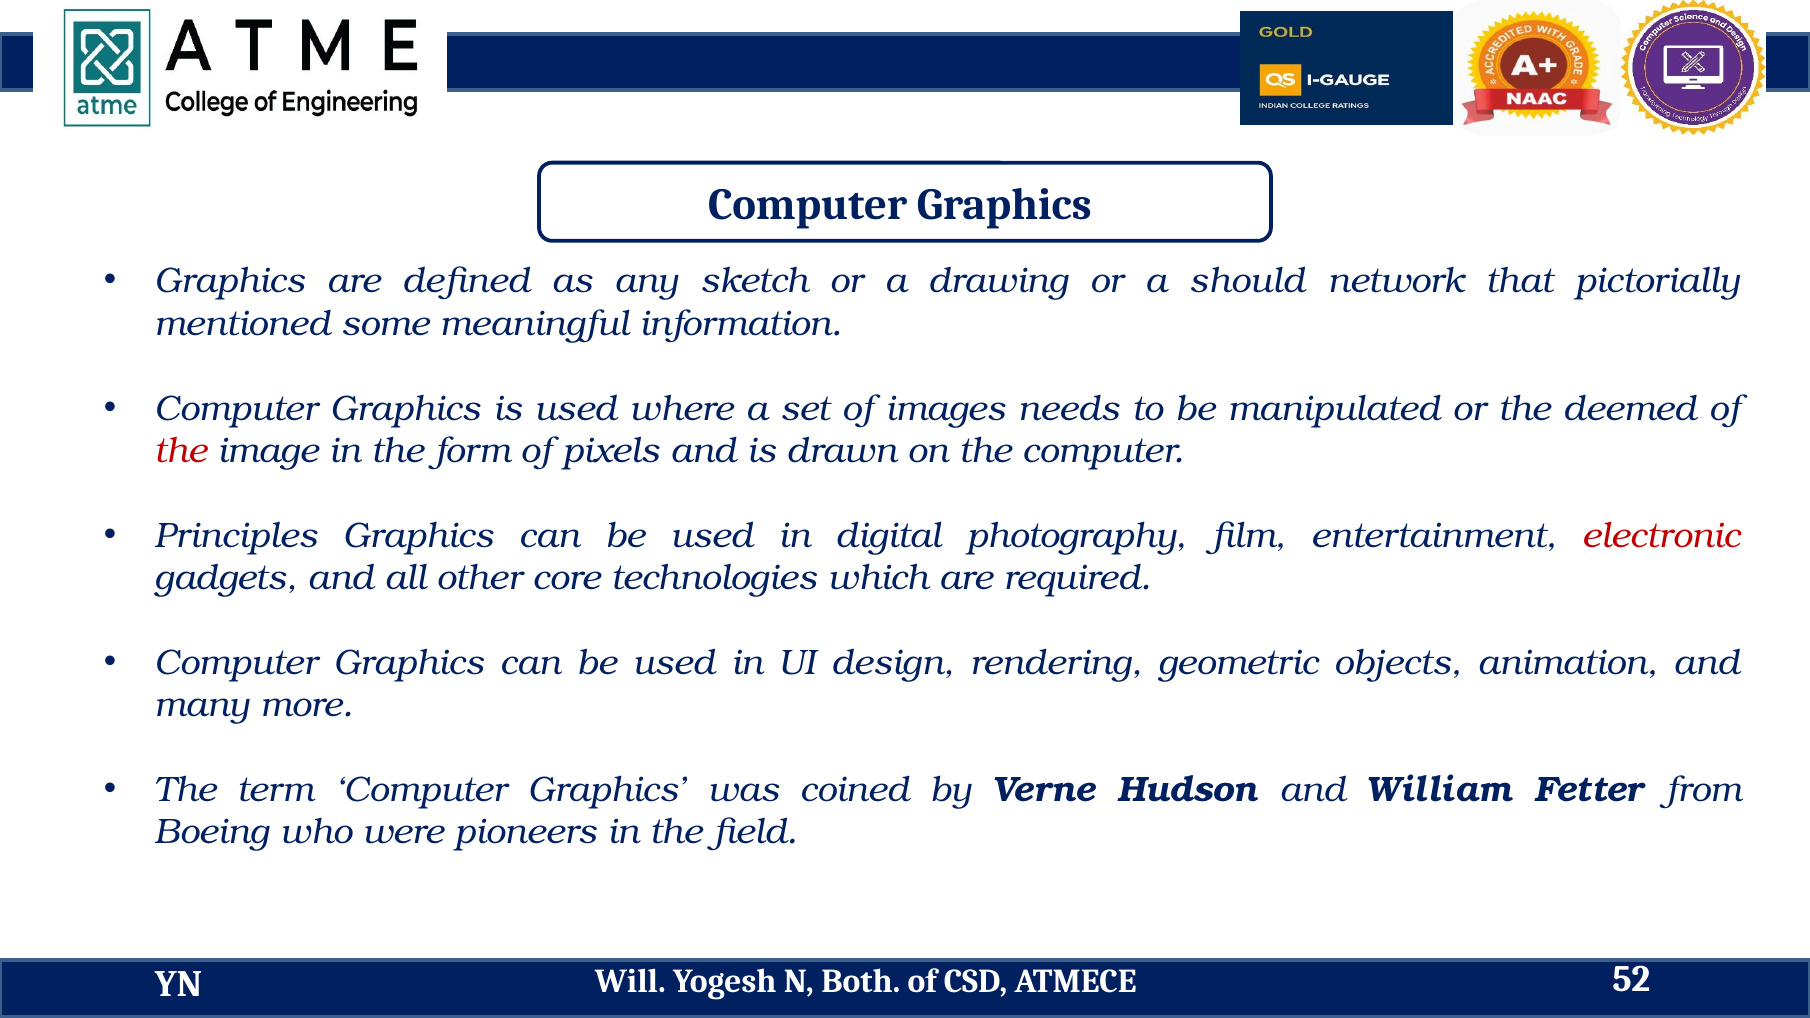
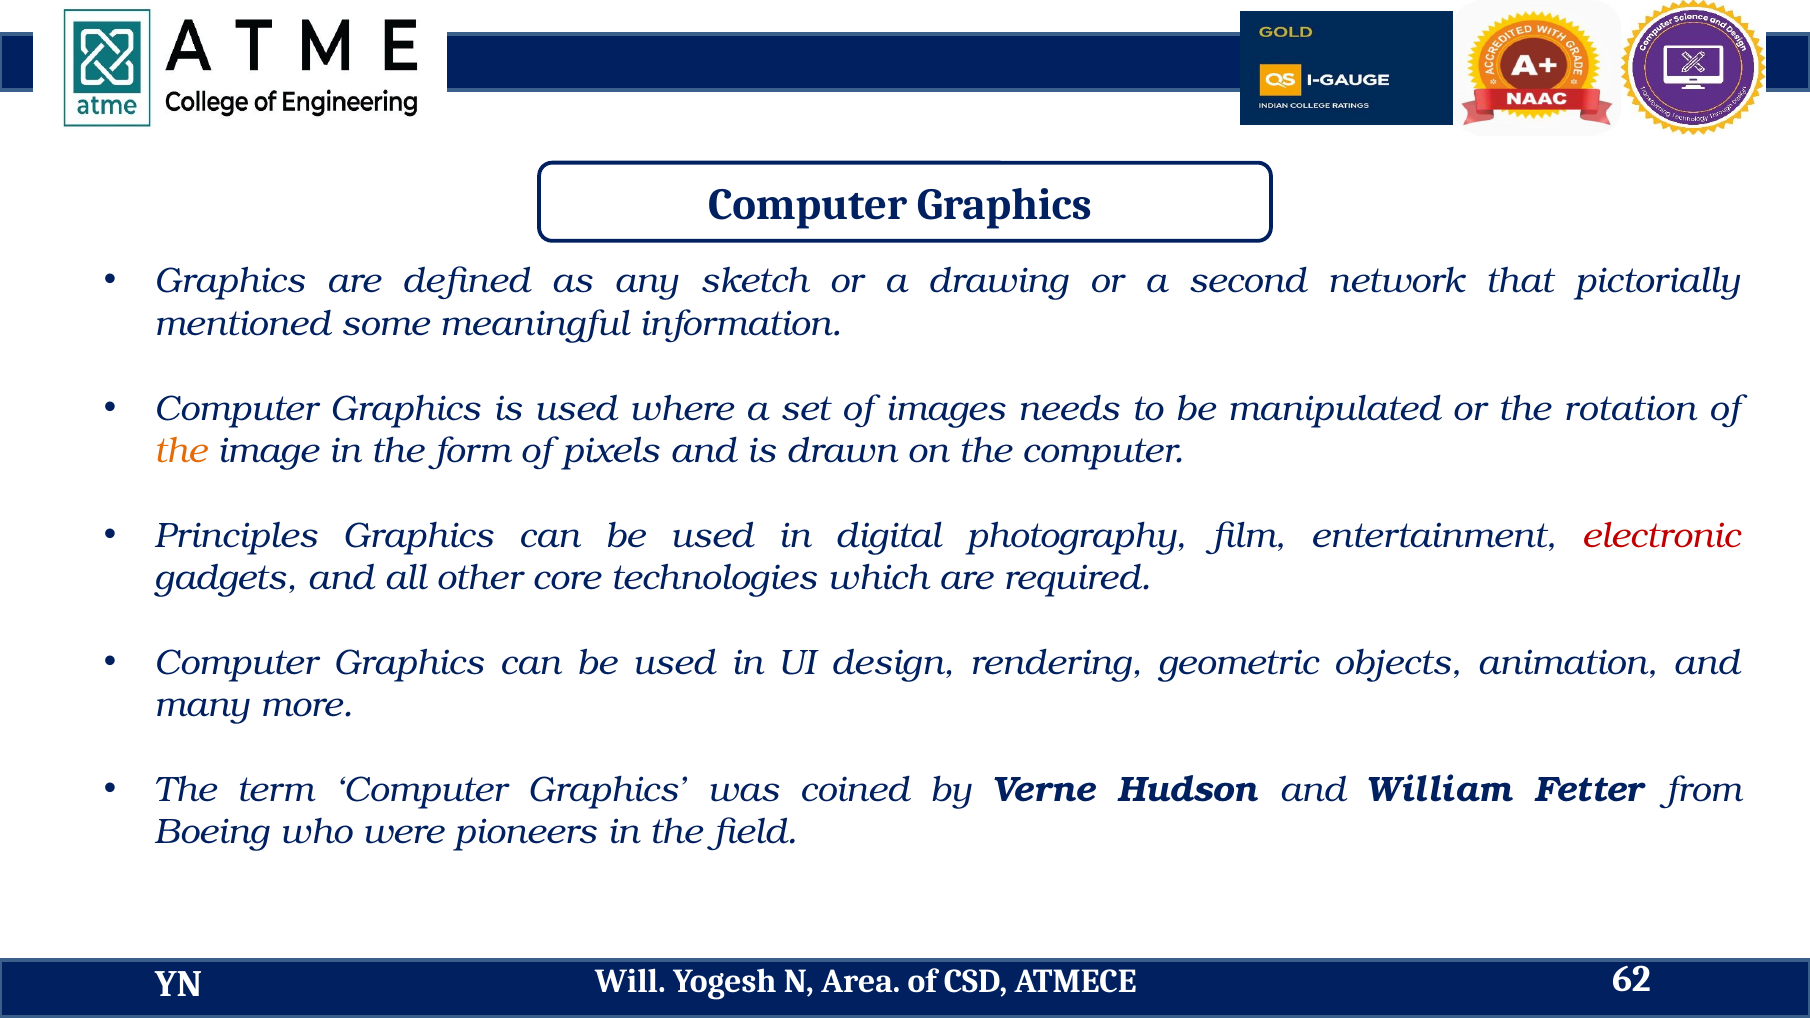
should: should -> second
deemed: deemed -> rotation
the at (181, 451) colour: red -> orange
Both: Both -> Area
52: 52 -> 62
